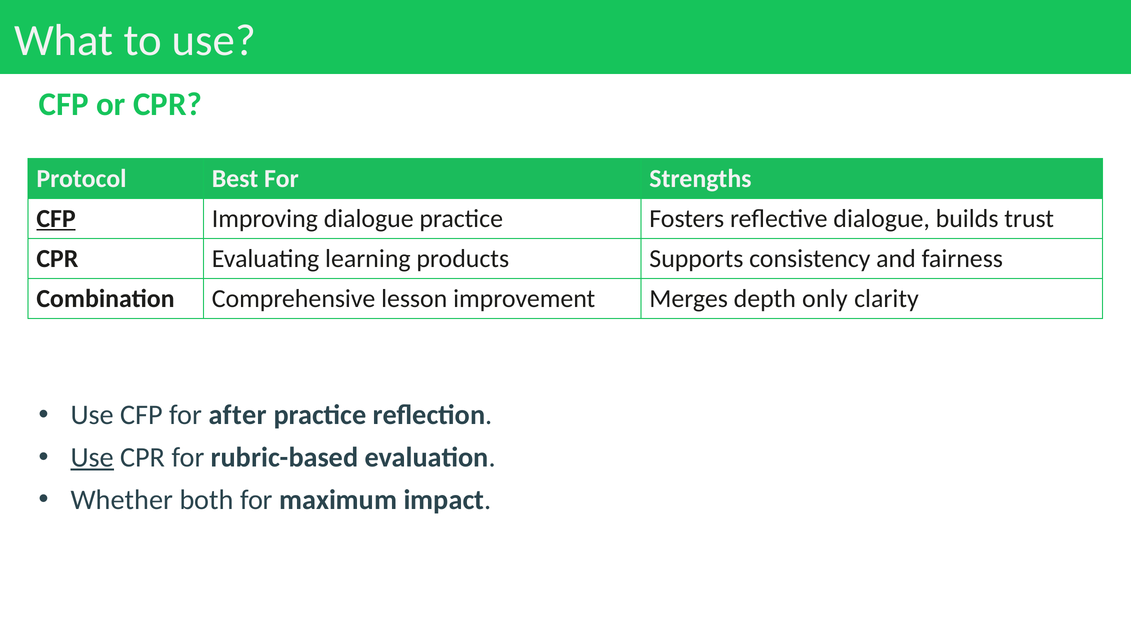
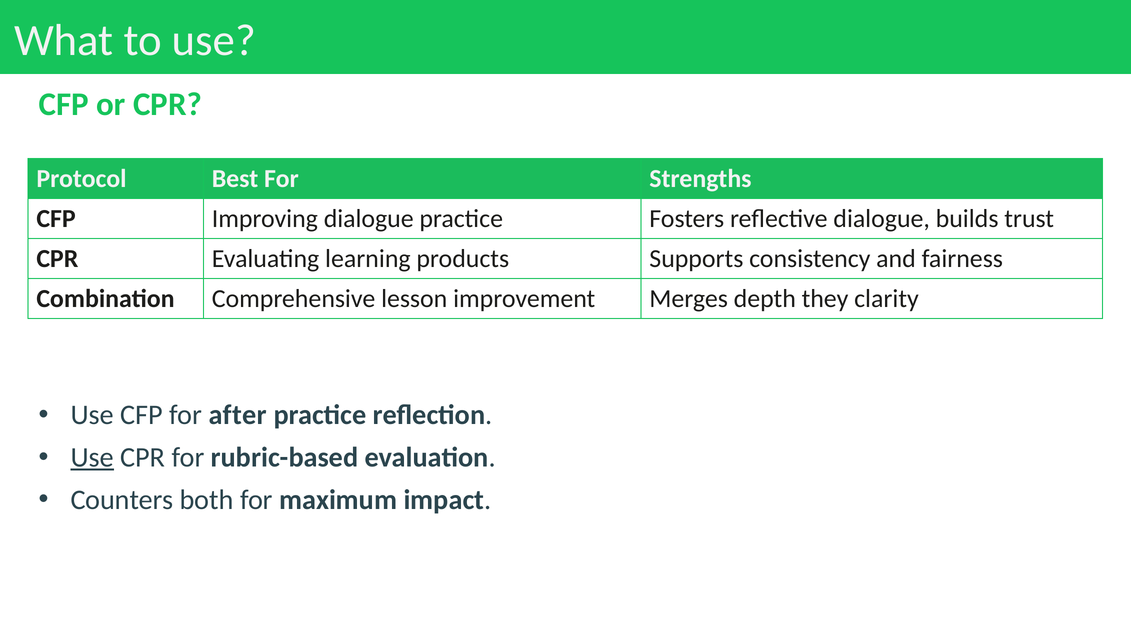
CFP at (56, 219) underline: present -> none
only: only -> they
Whether: Whether -> Counters
